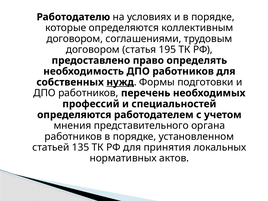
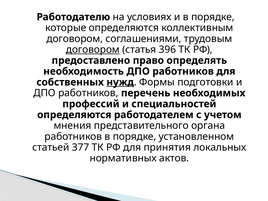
договором at (93, 50) underline: none -> present
195: 195 -> 396
135: 135 -> 377
